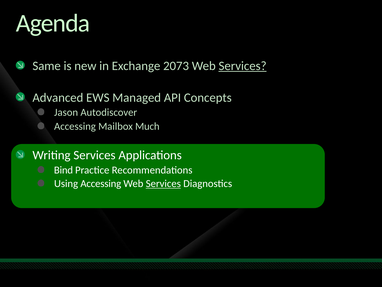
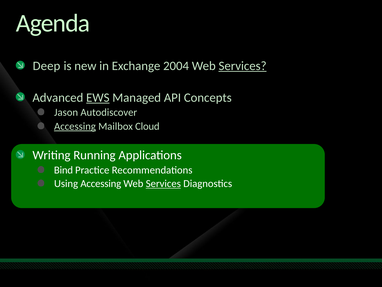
Same: Same -> Deep
2073: 2073 -> 2004
EWS underline: none -> present
Accessing at (75, 126) underline: none -> present
Much: Much -> Cloud
Writing Services: Services -> Running
